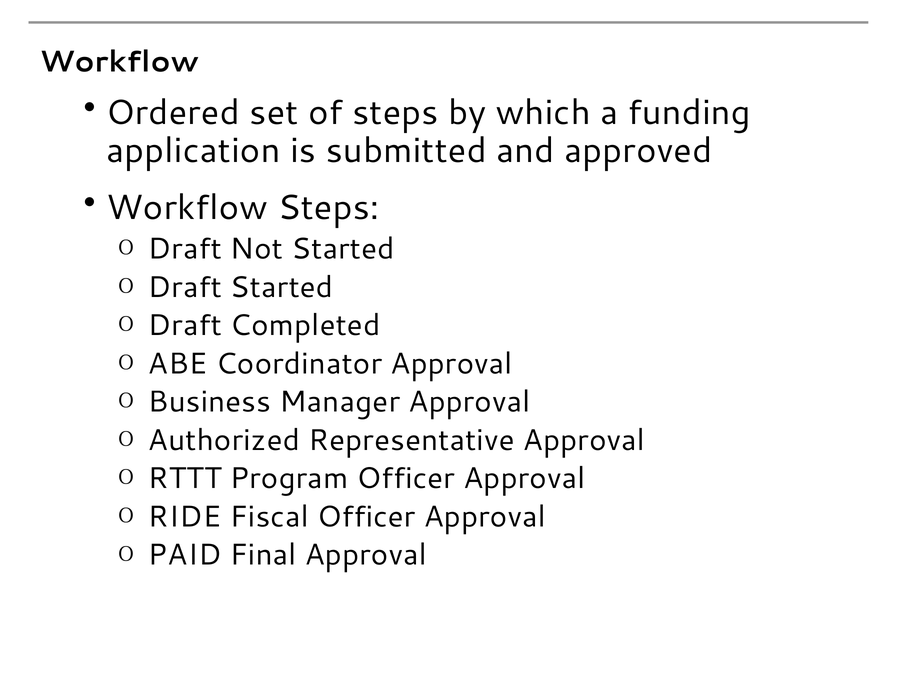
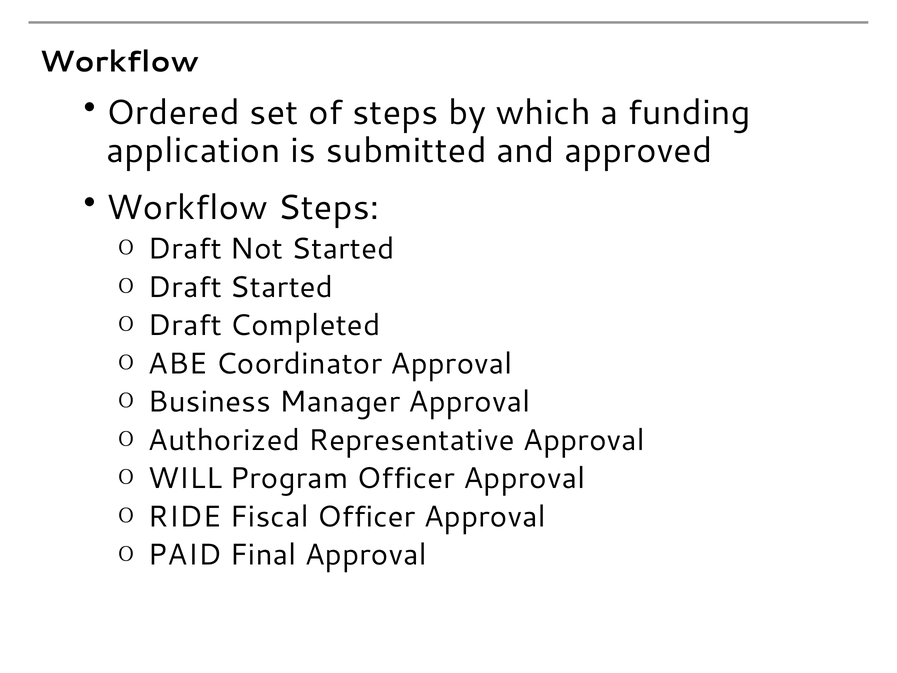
RTTT: RTTT -> WILL
